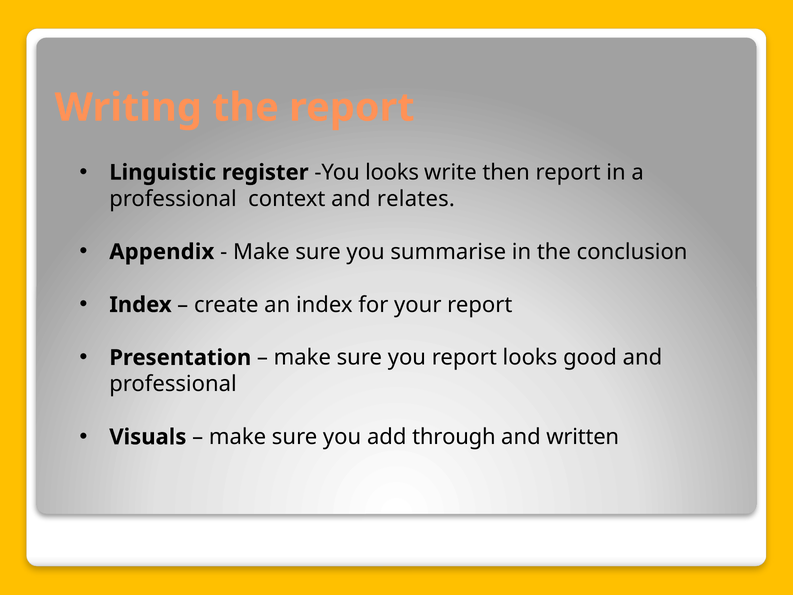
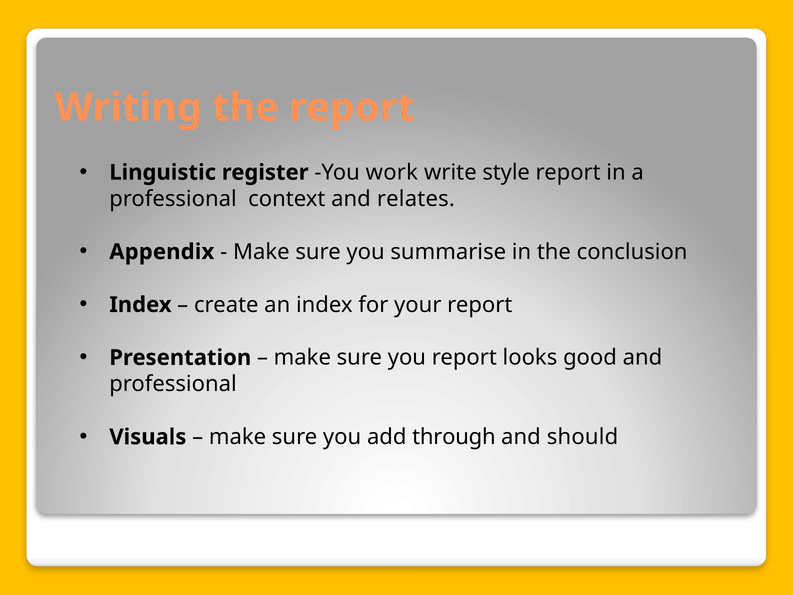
You looks: looks -> work
then: then -> style
written: written -> should
